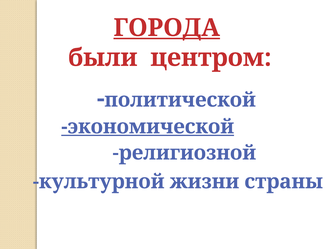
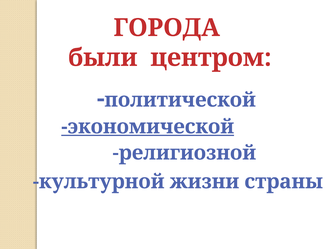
ГОРОДА underline: present -> none
